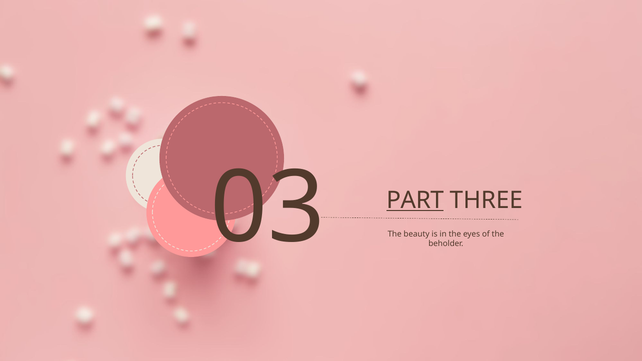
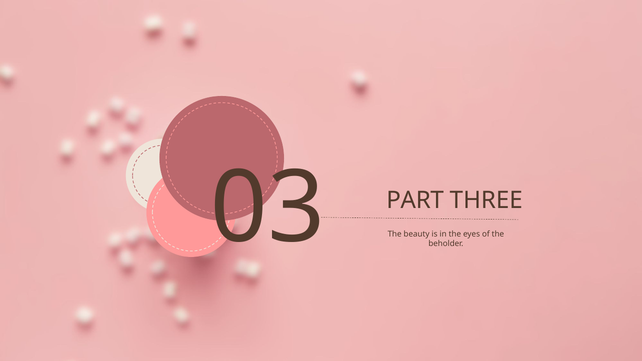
PART underline: present -> none
